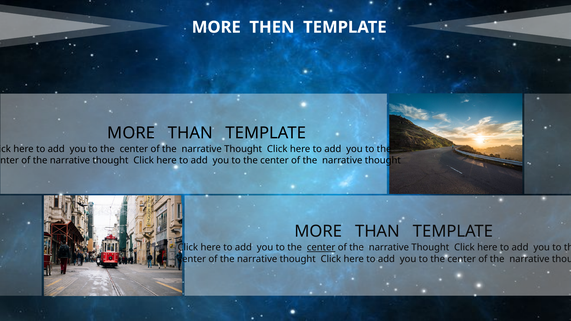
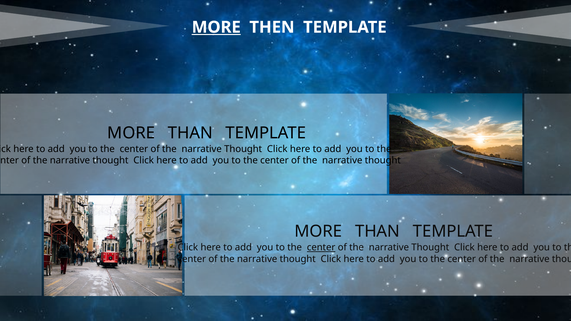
MORE at (216, 27) underline: none -> present
